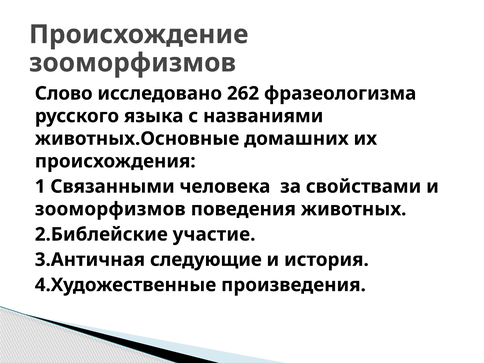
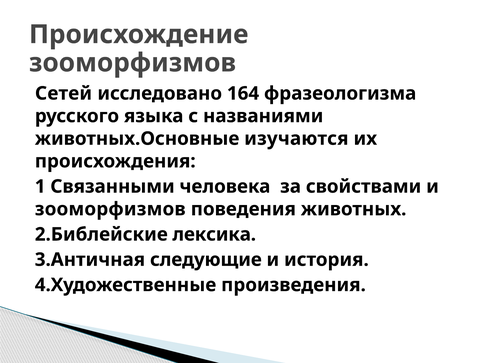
Слово: Слово -> Сетей
262: 262 -> 164
домашних: домашних -> изучаются
участие: участие -> лексика
